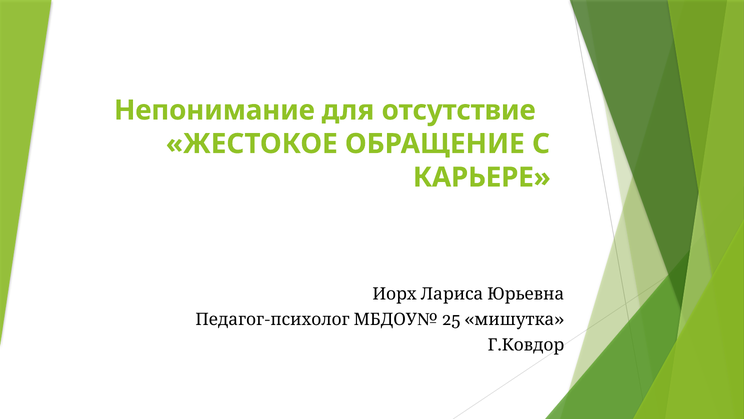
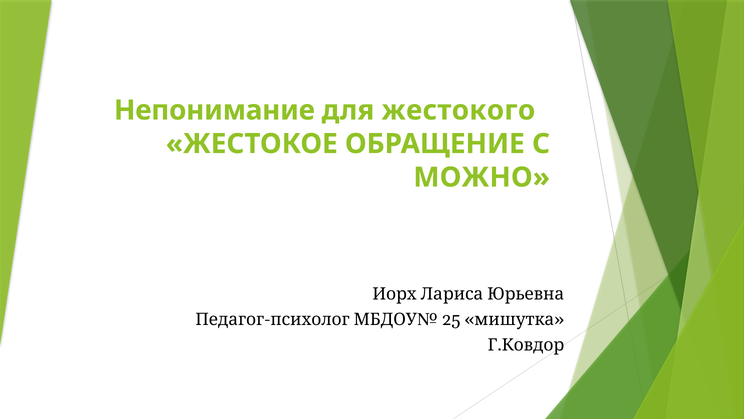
отсутствие: отсутствие -> жестокого
КАРЬЕРЕ: КАРЬЕРЕ -> МОЖНО
